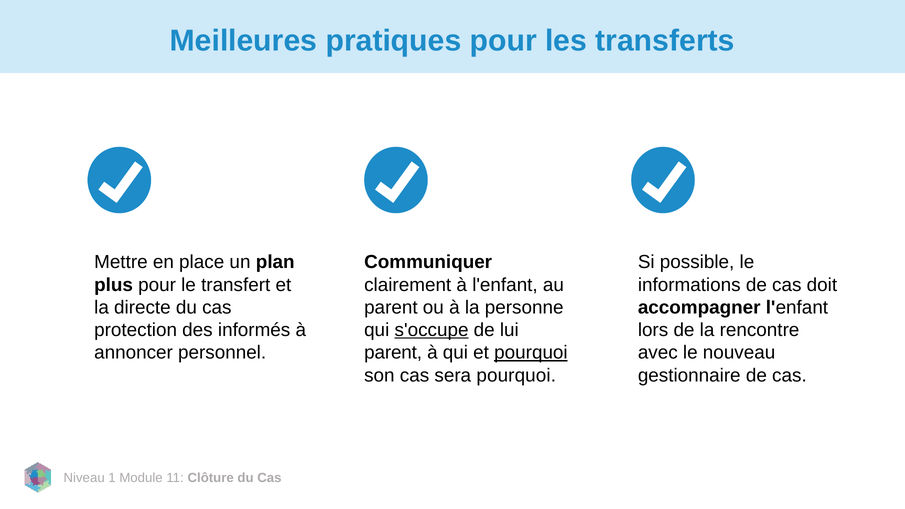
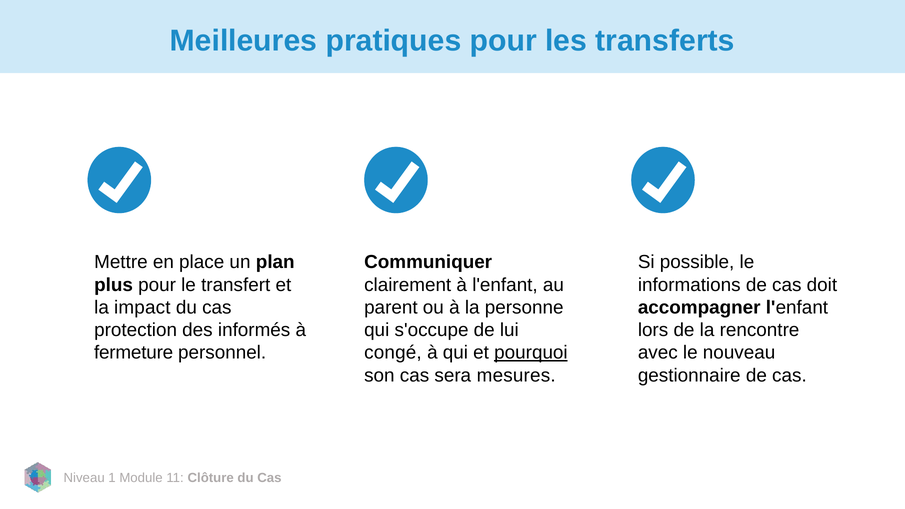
directe: directe -> impact
s'occupe underline: present -> none
annoncer: annoncer -> fermeture
parent at (393, 353): parent -> congé
sera pourquoi: pourquoi -> mesures
